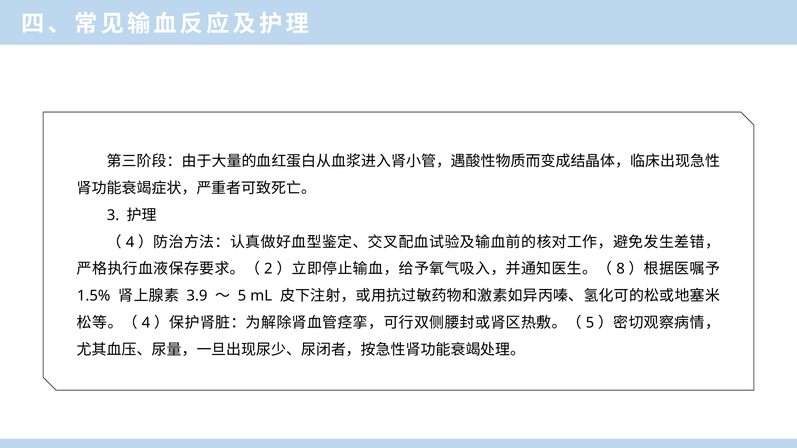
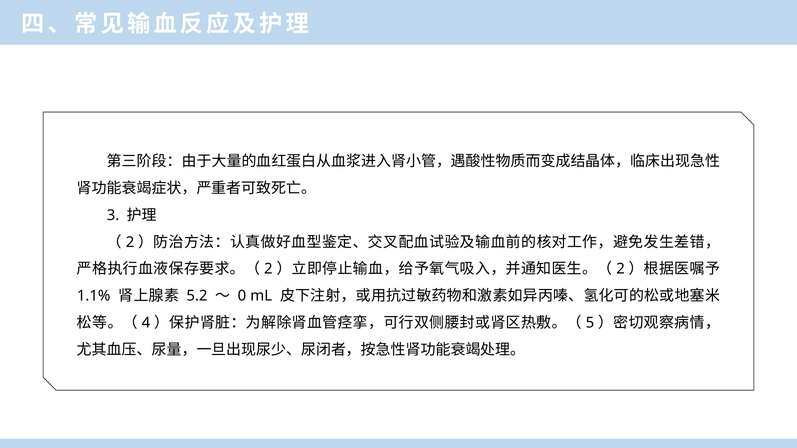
4 at (130, 242): 4 -> 2
8 at (621, 269): 8 -> 2
1.5%: 1.5% -> 1.1%
3.9: 3.9 -> 5.2
5 at (242, 296): 5 -> 0
